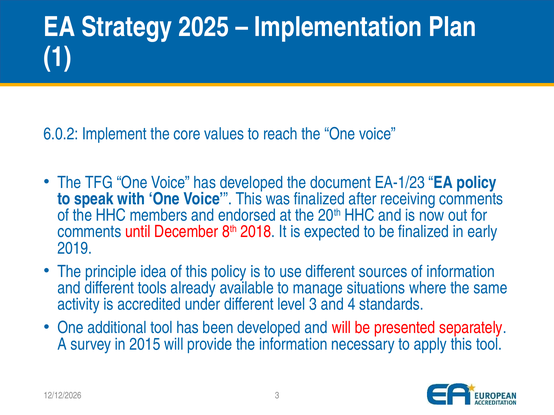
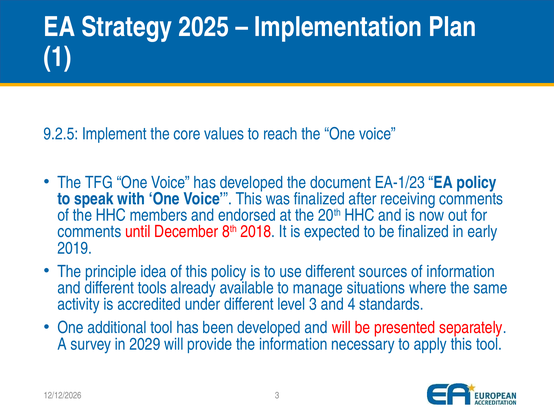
6.0.2: 6.0.2 -> 9.2.5
2015: 2015 -> 2029
